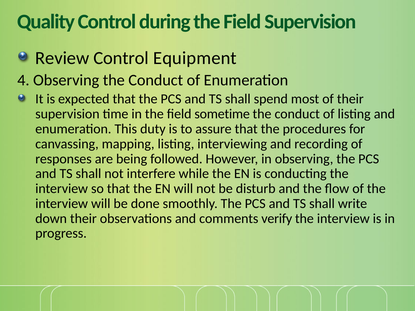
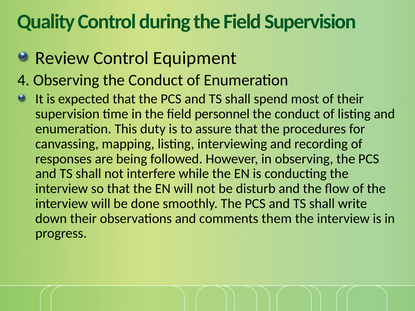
sometime: sometime -> personnel
verify: verify -> them
